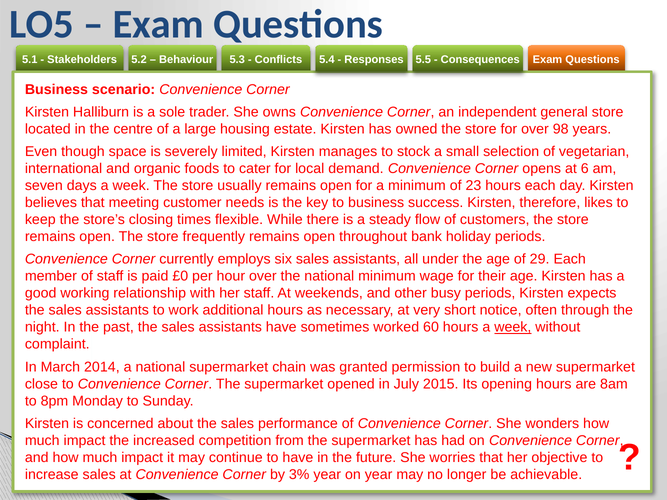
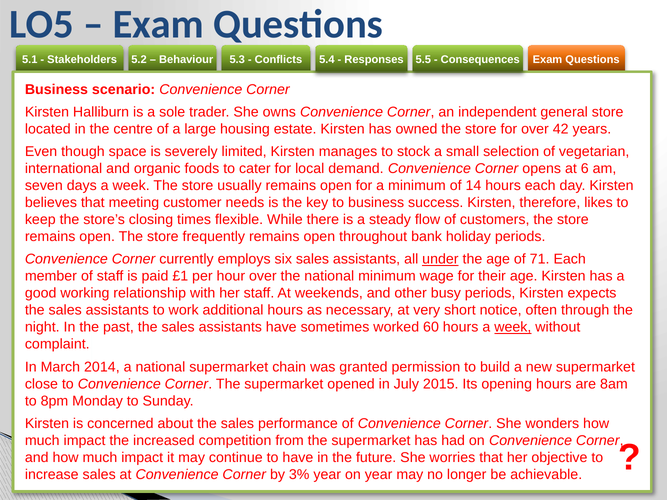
98: 98 -> 42
23: 23 -> 14
under underline: none -> present
29: 29 -> 71
£0: £0 -> £1
